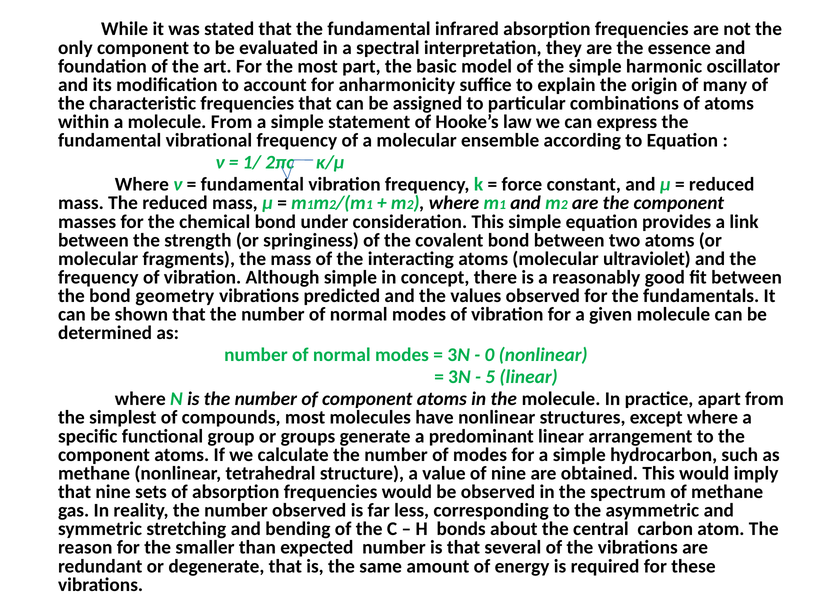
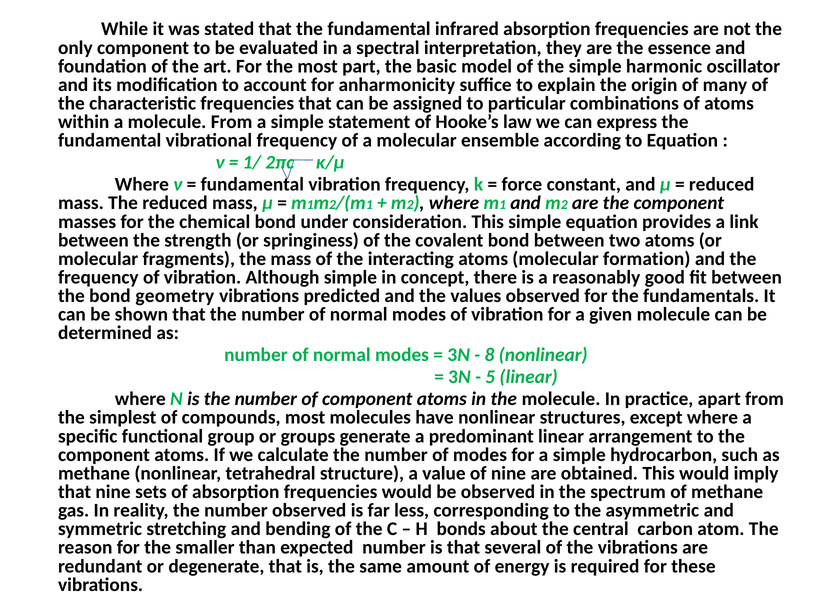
ultraviolet: ultraviolet -> formation
0: 0 -> 8
